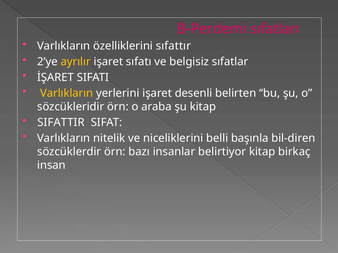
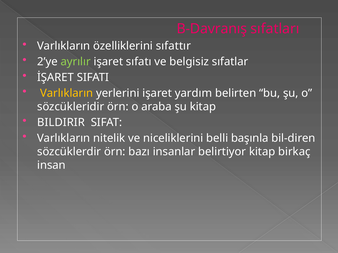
B-Perdemi: B-Perdemi -> B-Davranış
ayrılır colour: yellow -> light green
desenli: desenli -> yardım
SIFATTIR: SIFATTIR -> BILDIRIR
